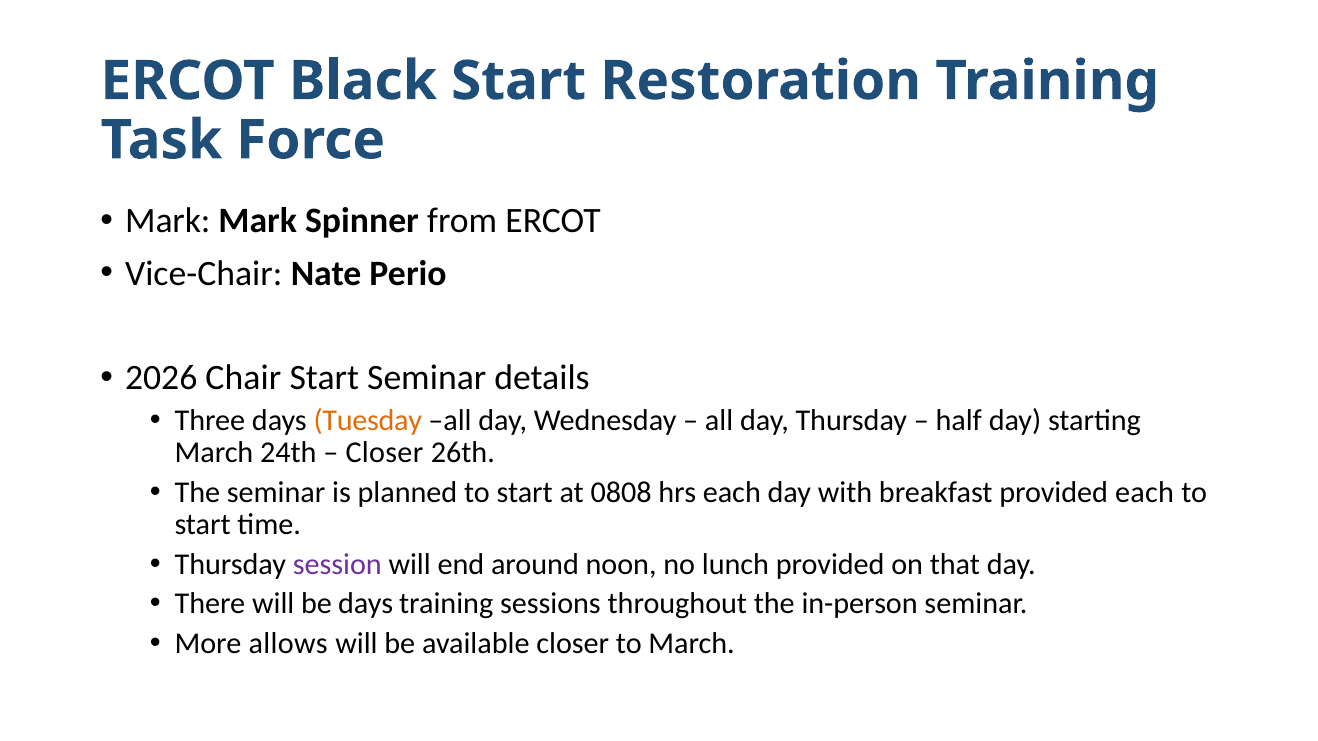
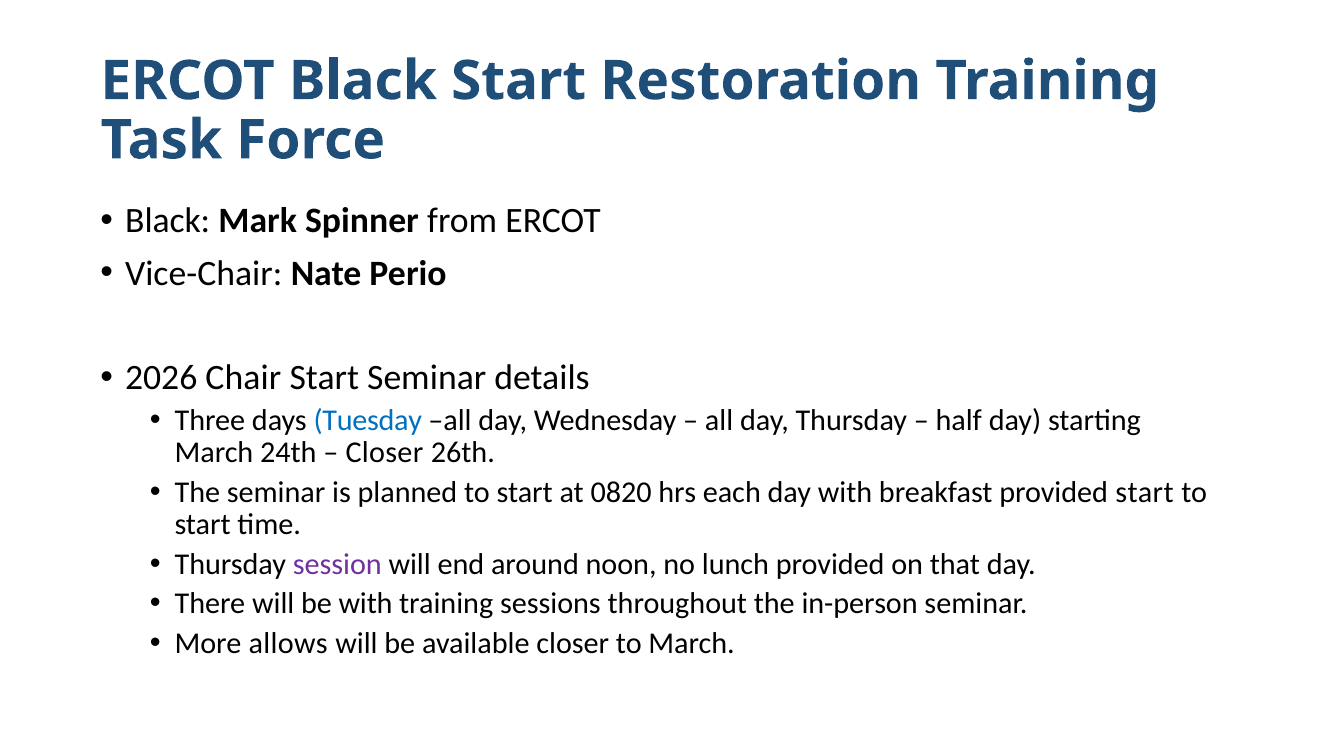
Mark at (168, 221): Mark -> Black
Tuesday colour: orange -> blue
0808: 0808 -> 0820
provided each: each -> start
be days: days -> with
